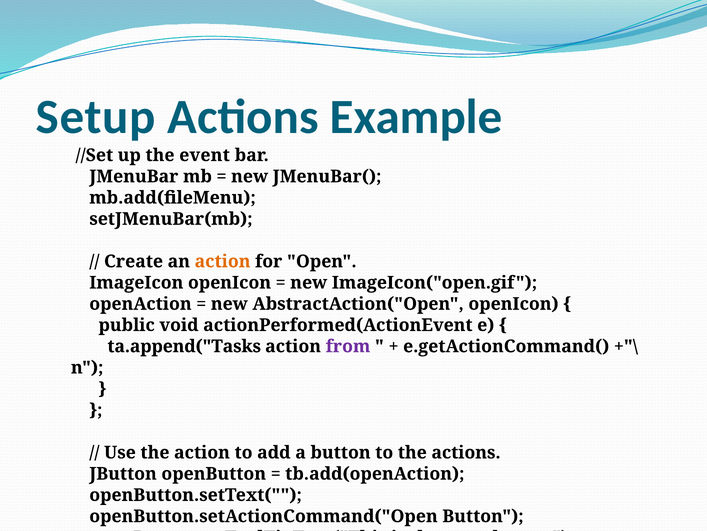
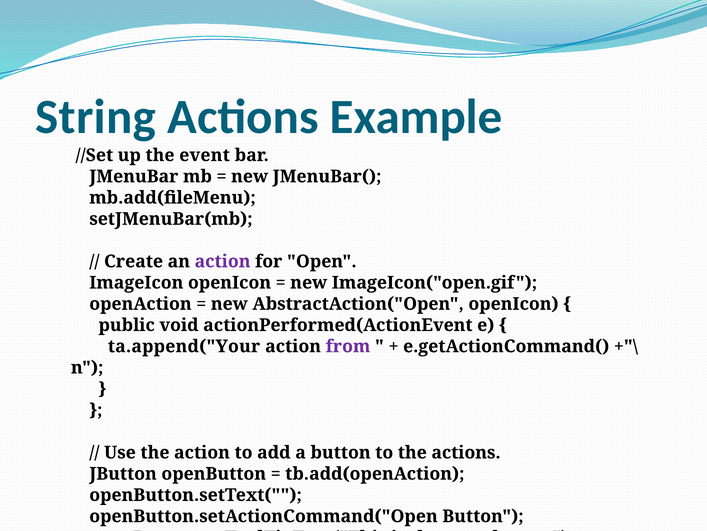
Setup: Setup -> String
action at (223, 261) colour: orange -> purple
ta.append("Tasks: ta.append("Tasks -> ta.append("Your
